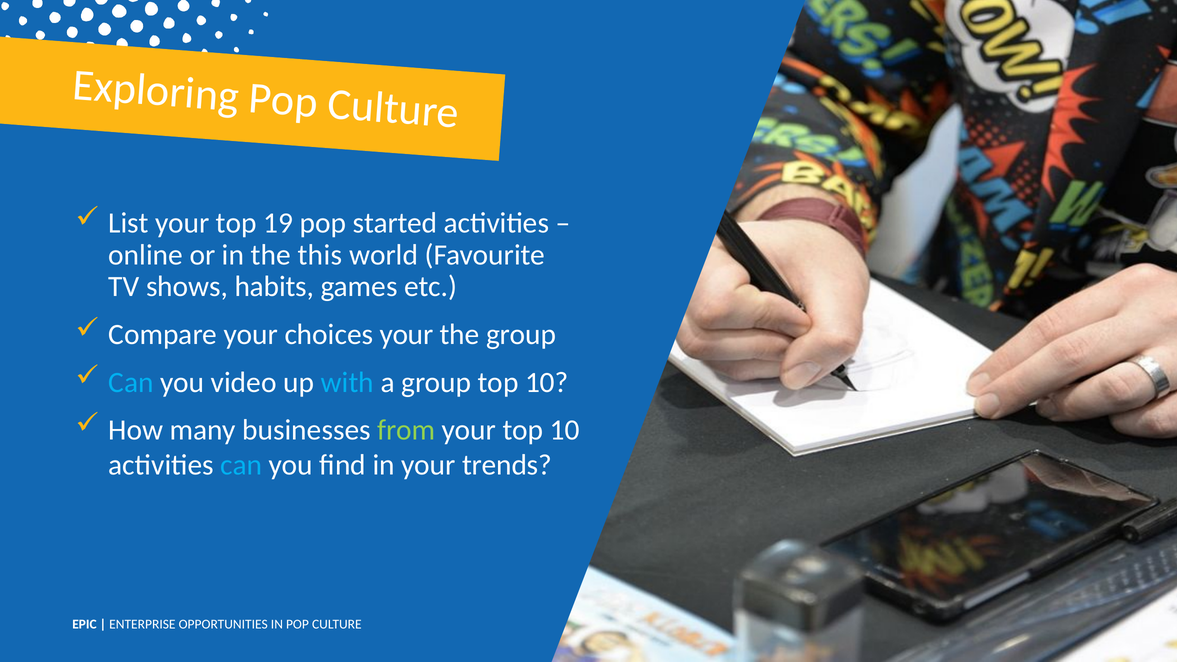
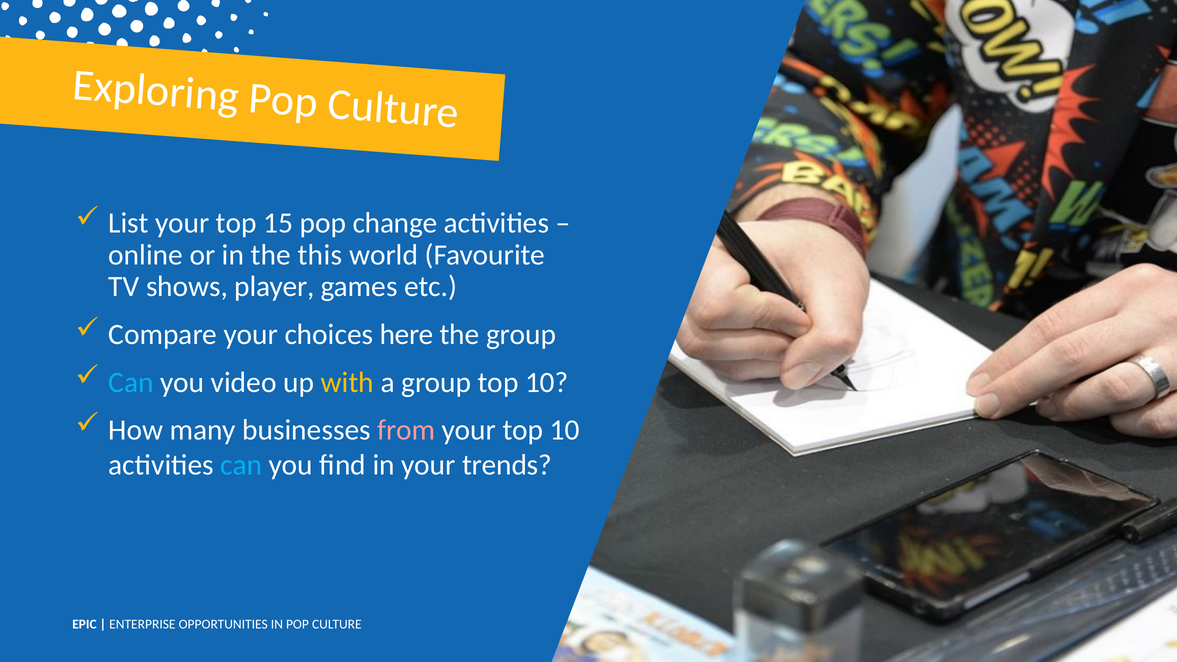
19: 19 -> 15
started: started -> change
habits: habits -> player
choices your: your -> here
with colour: light blue -> yellow
from colour: light green -> pink
